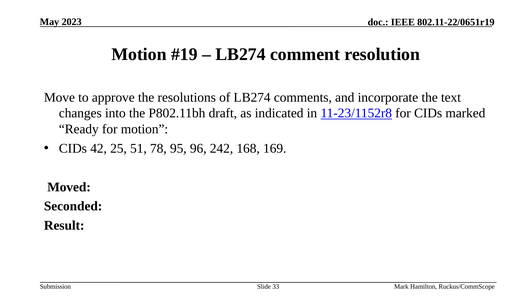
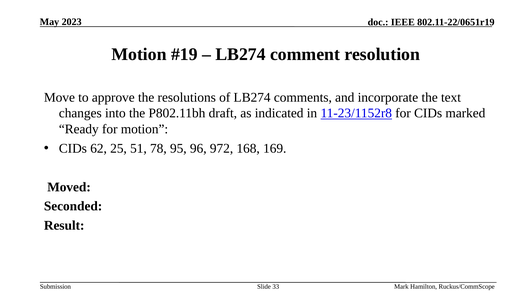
42: 42 -> 62
242: 242 -> 972
